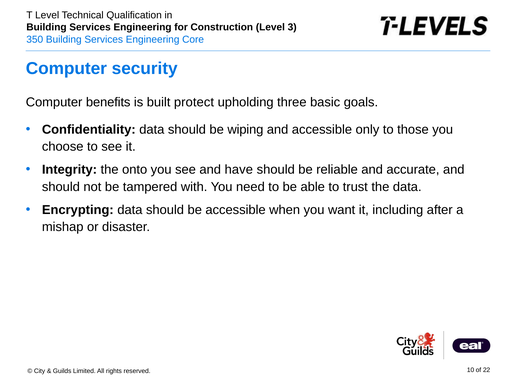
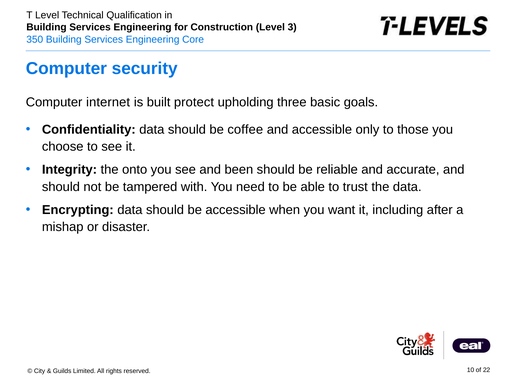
benefits: benefits -> internet
wiping: wiping -> coffee
have: have -> been
